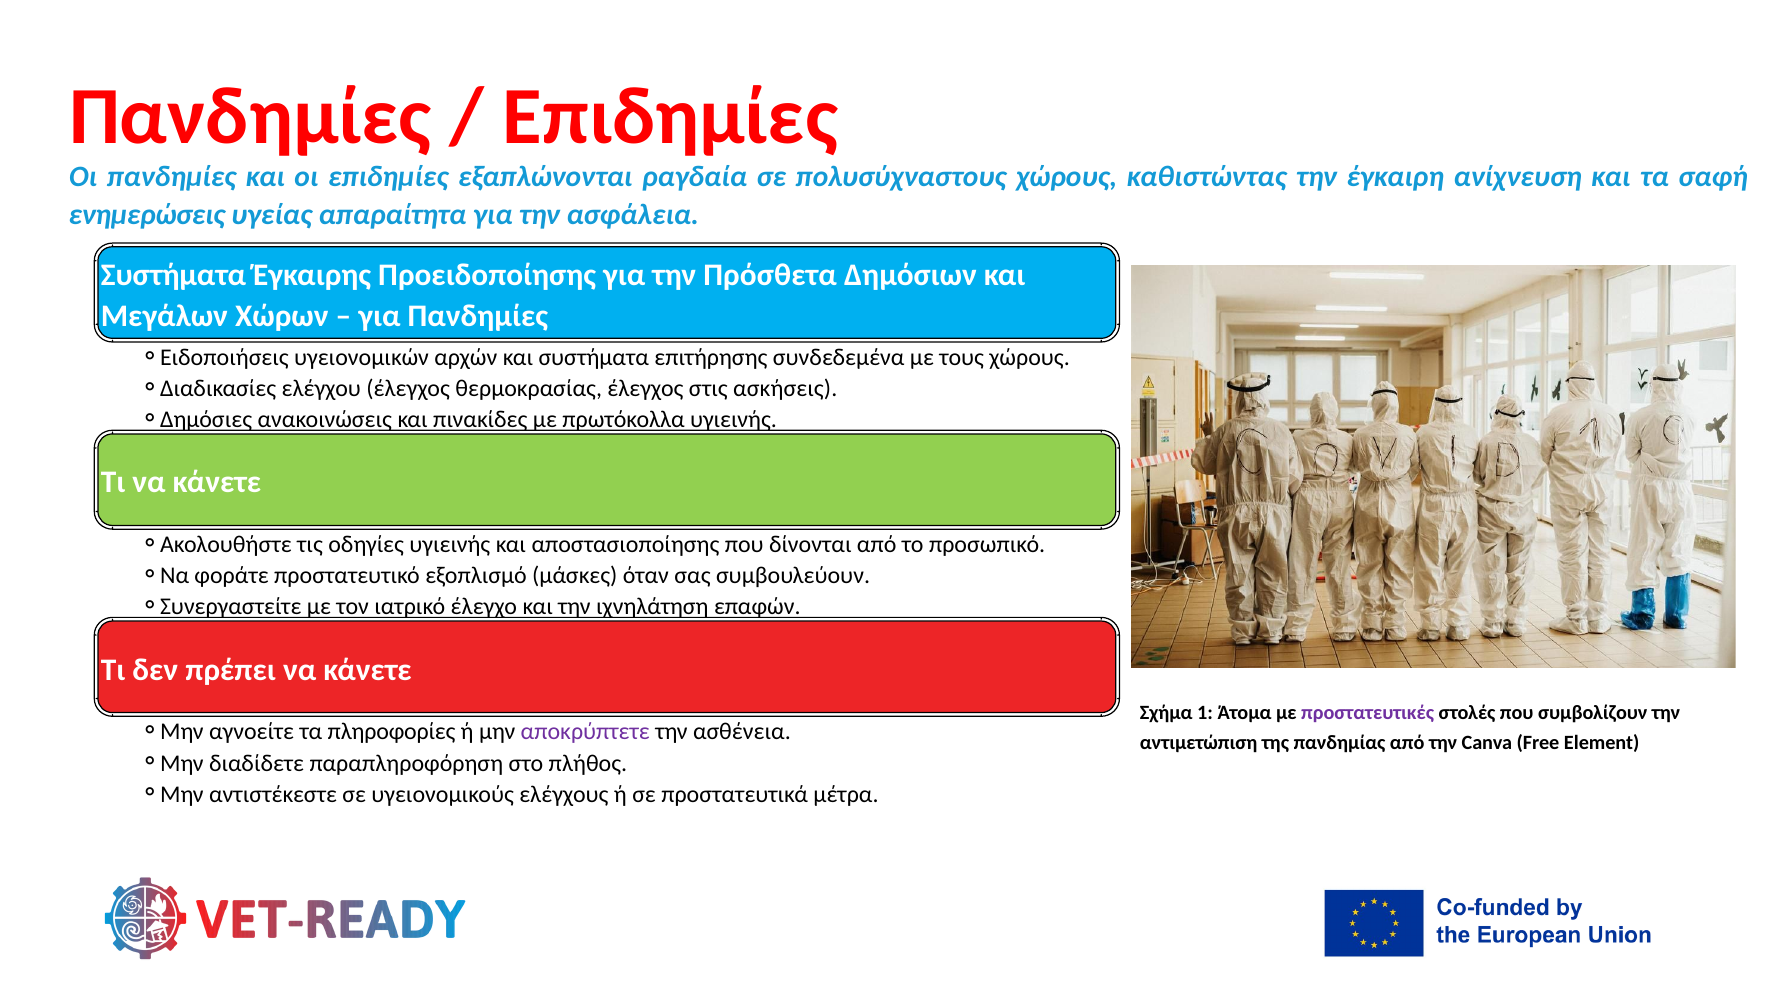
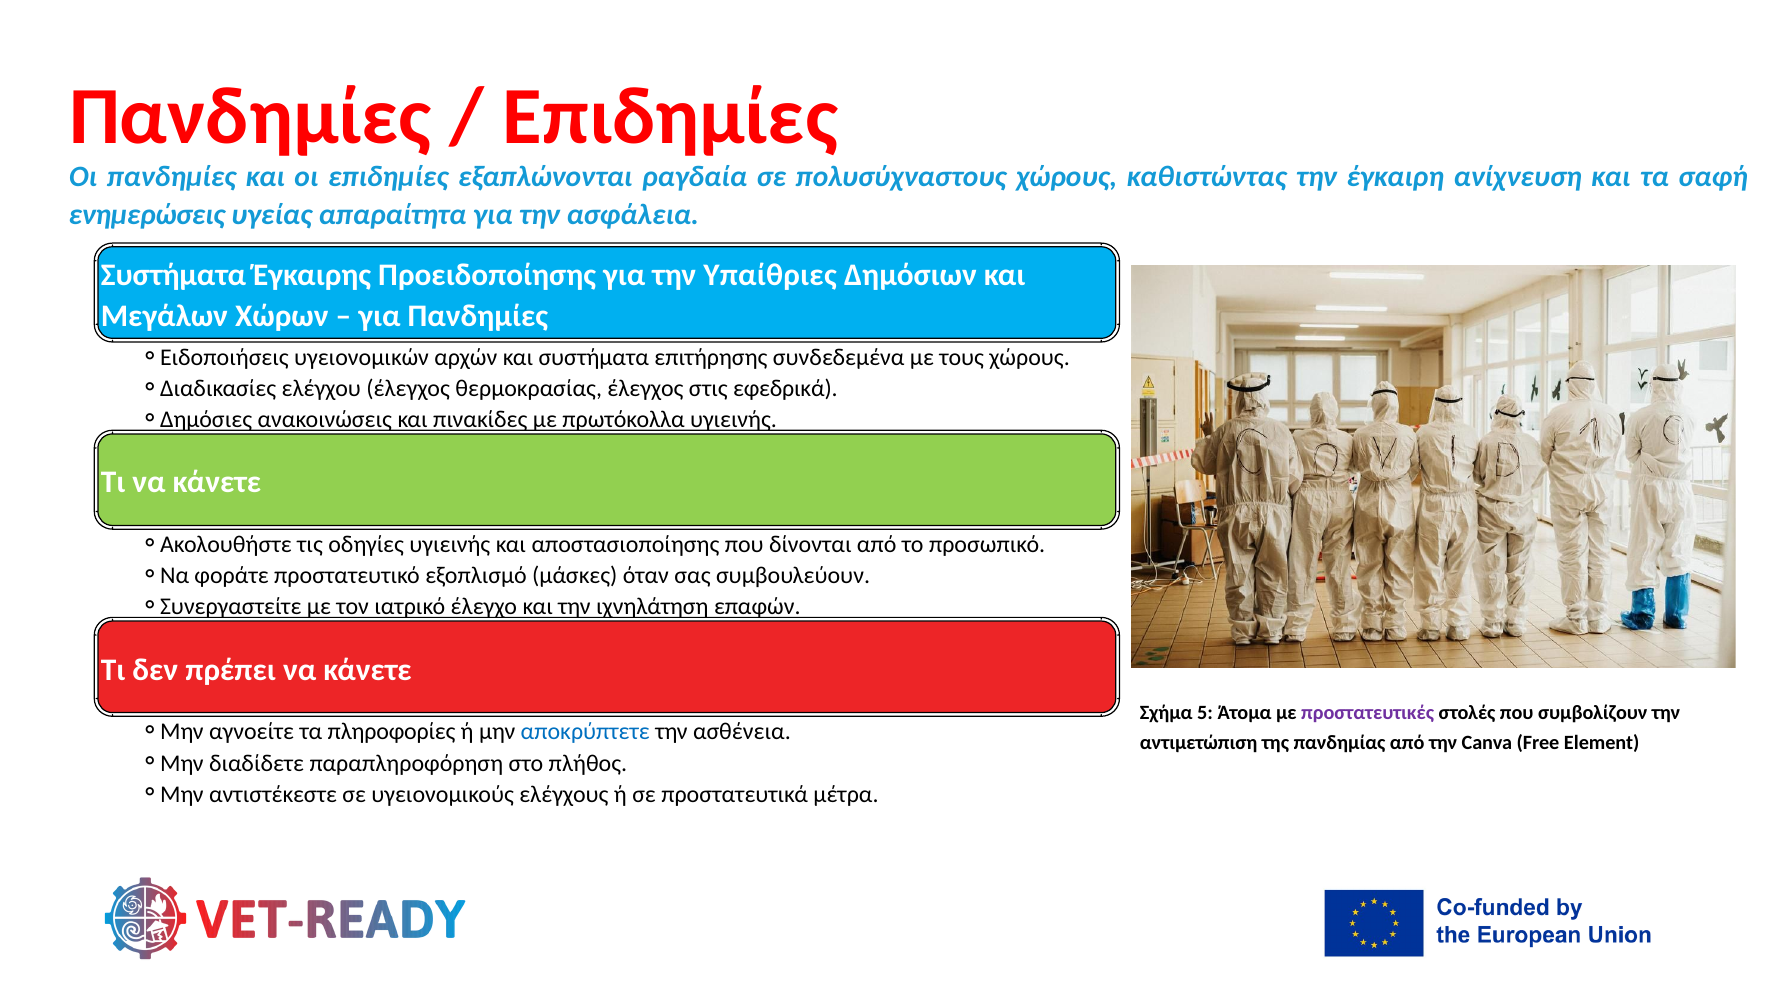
Πρόσθετα: Πρόσθετα -> Υπαίθριες
ασκήσεις: ασκήσεις -> εφεδρικά
1: 1 -> 5
αποκρύπτετε colour: purple -> blue
